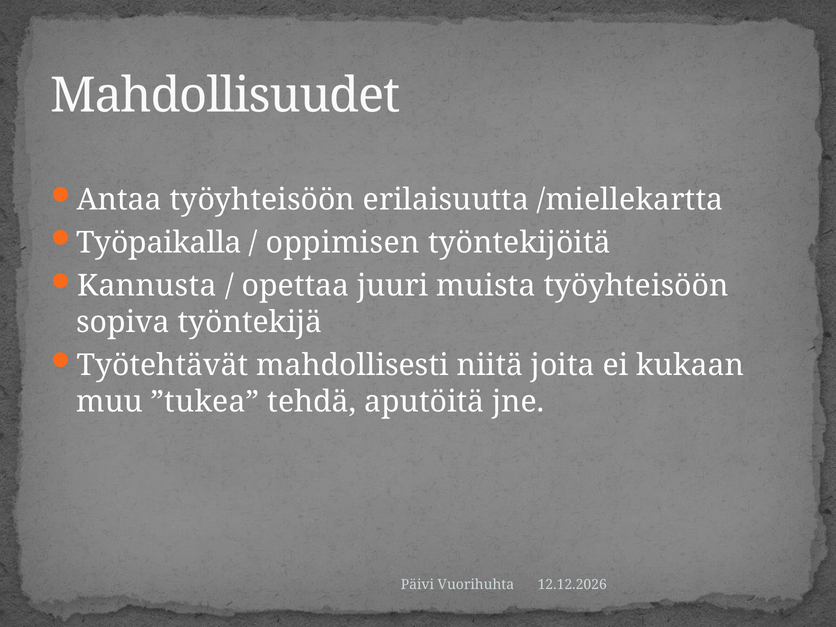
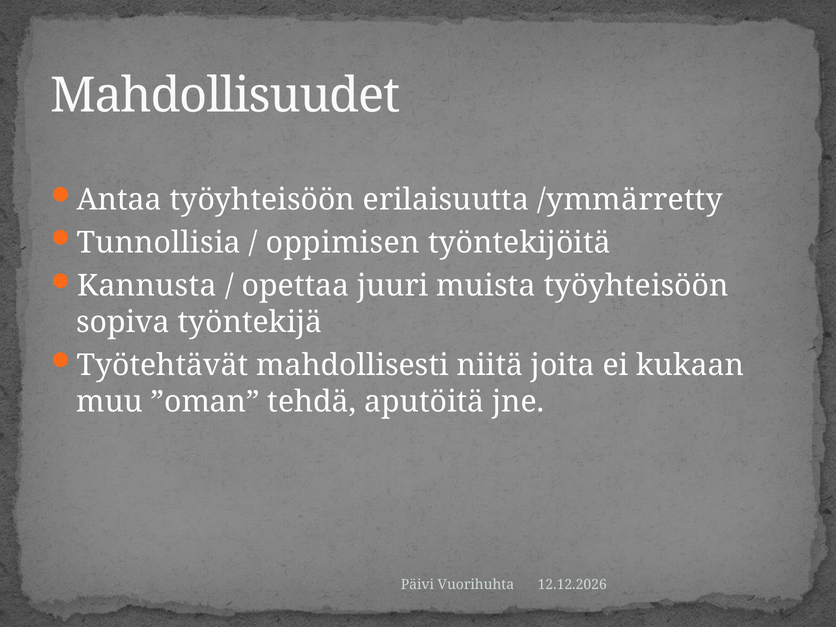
/miellekartta: /miellekartta -> /ymmärretty
Työpaikalla: Työpaikalla -> Tunnollisia
”tukea: ”tukea -> ”oman
